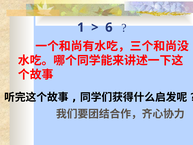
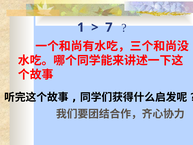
6: 6 -> 7
